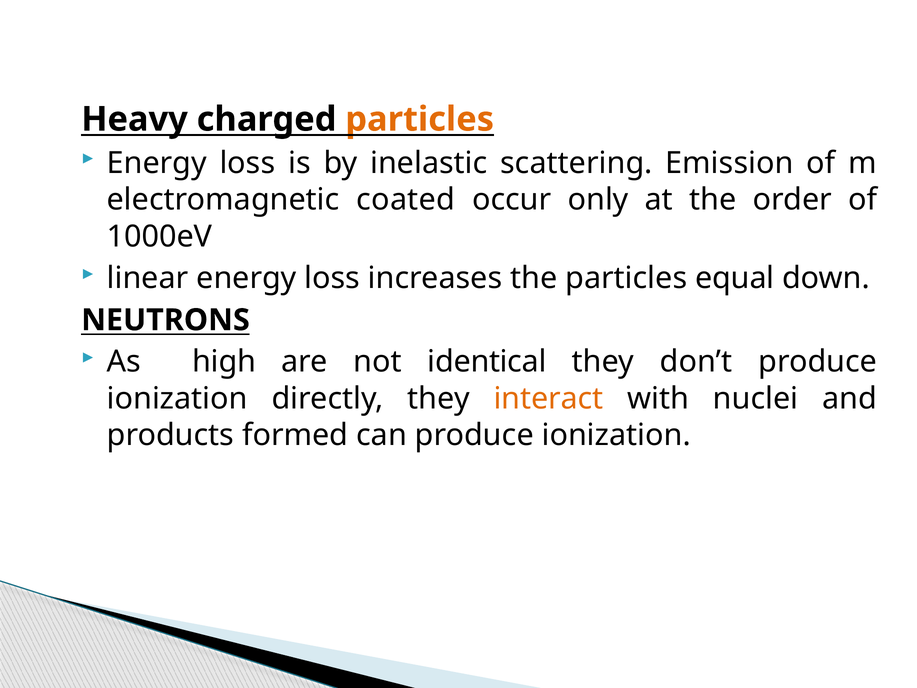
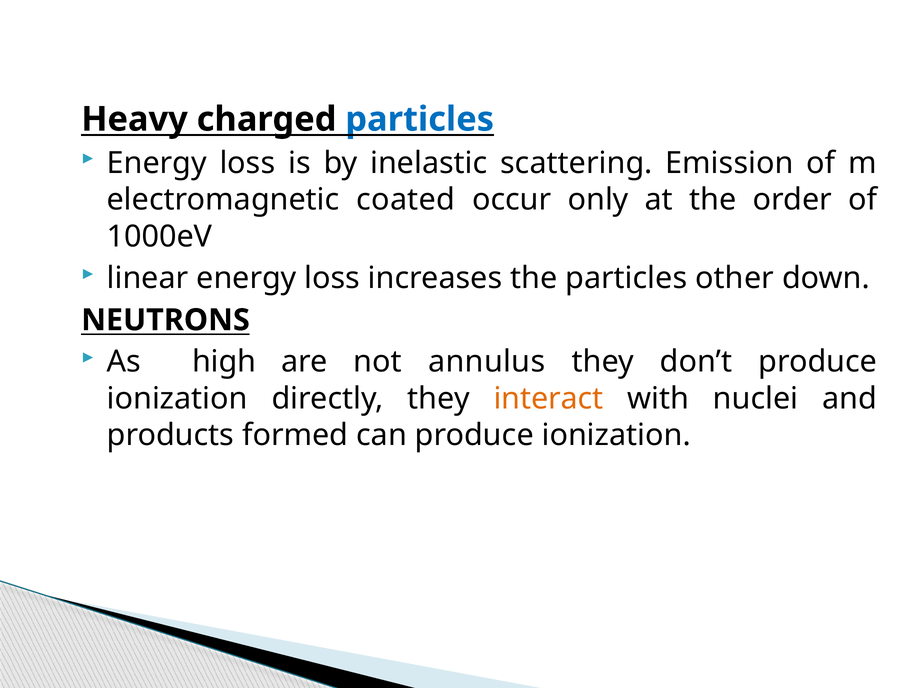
particles at (420, 119) colour: orange -> blue
equal: equal -> other
identical: identical -> annulus
